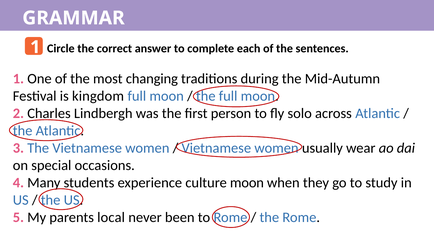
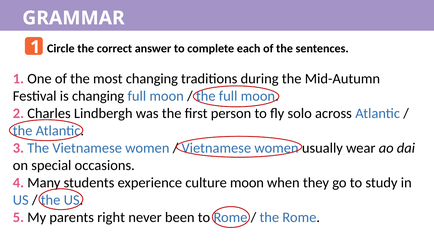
is kingdom: kingdom -> changing
local: local -> right
